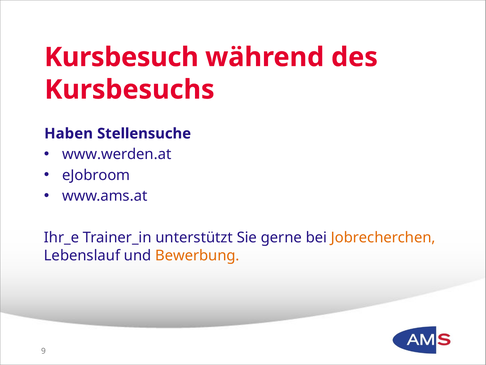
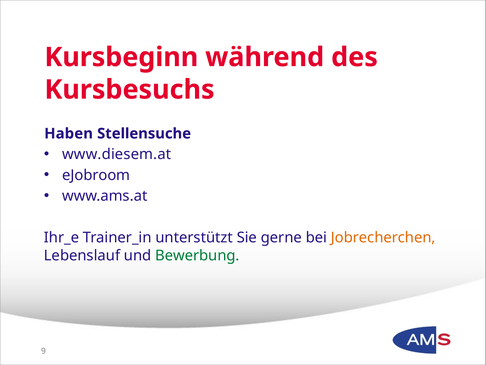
Kursbesuch: Kursbesuch -> Kursbeginn
www.werden.at: www.werden.at -> www.diesem.at
Bewerbung colour: orange -> green
